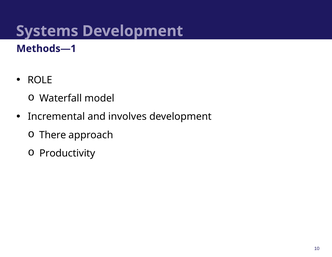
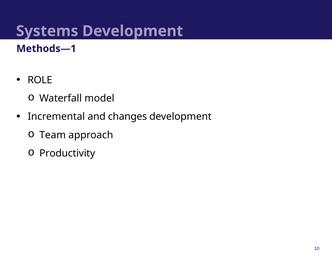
involves: involves -> changes
There: There -> Team
